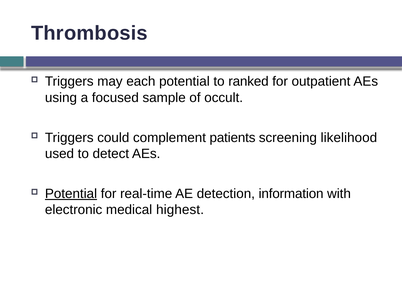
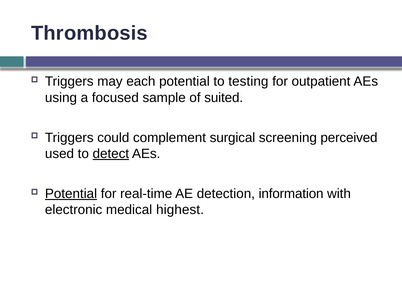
ranked: ranked -> testing
occult: occult -> suited
patients: patients -> surgical
likelihood: likelihood -> perceived
detect underline: none -> present
